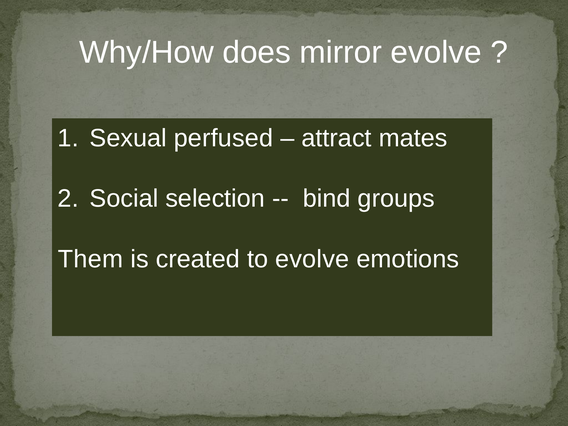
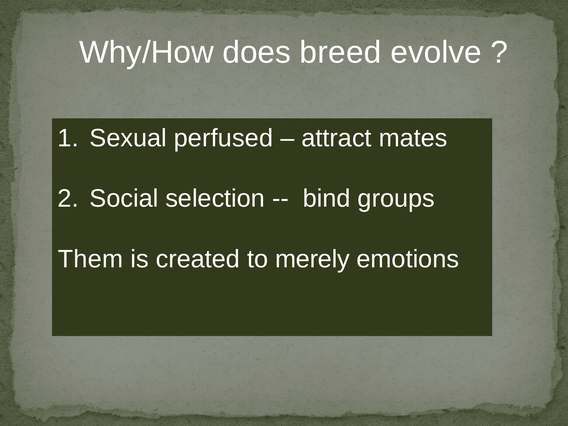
mirror: mirror -> breed
to evolve: evolve -> merely
